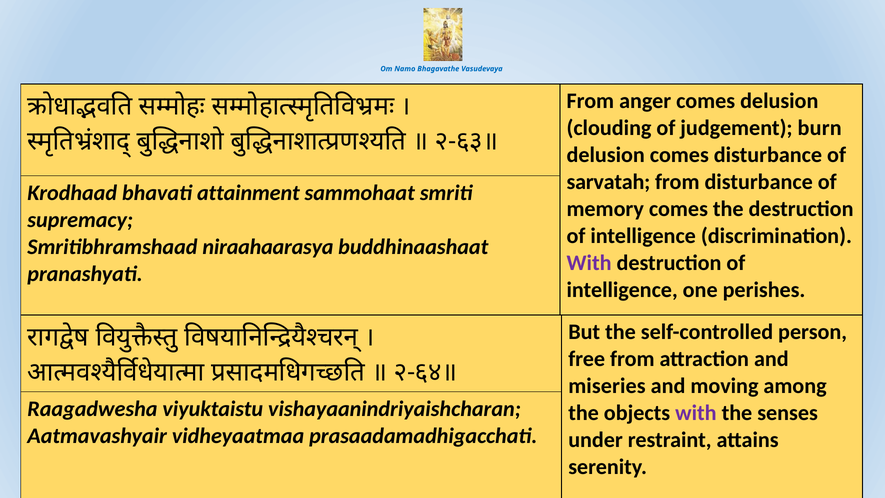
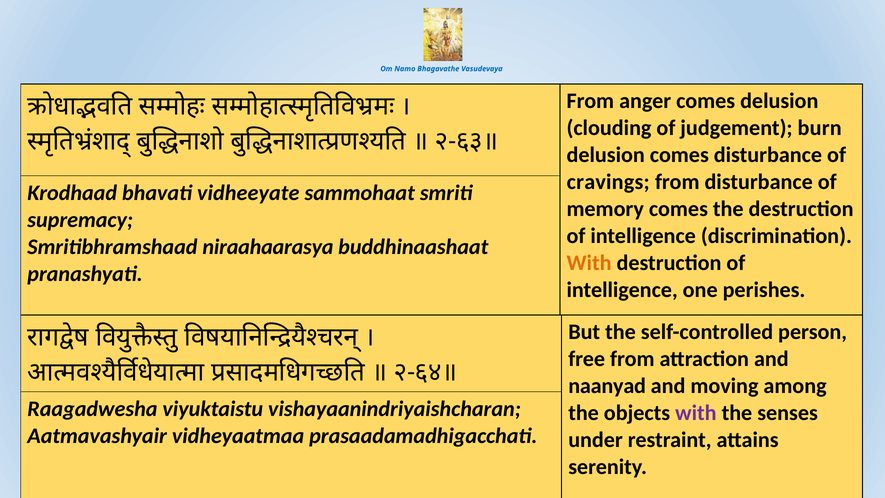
sarvatah: sarvatah -> cravings
attainment: attainment -> vidheeyate
With at (589, 263) colour: purple -> orange
miseries: miseries -> naanyad
